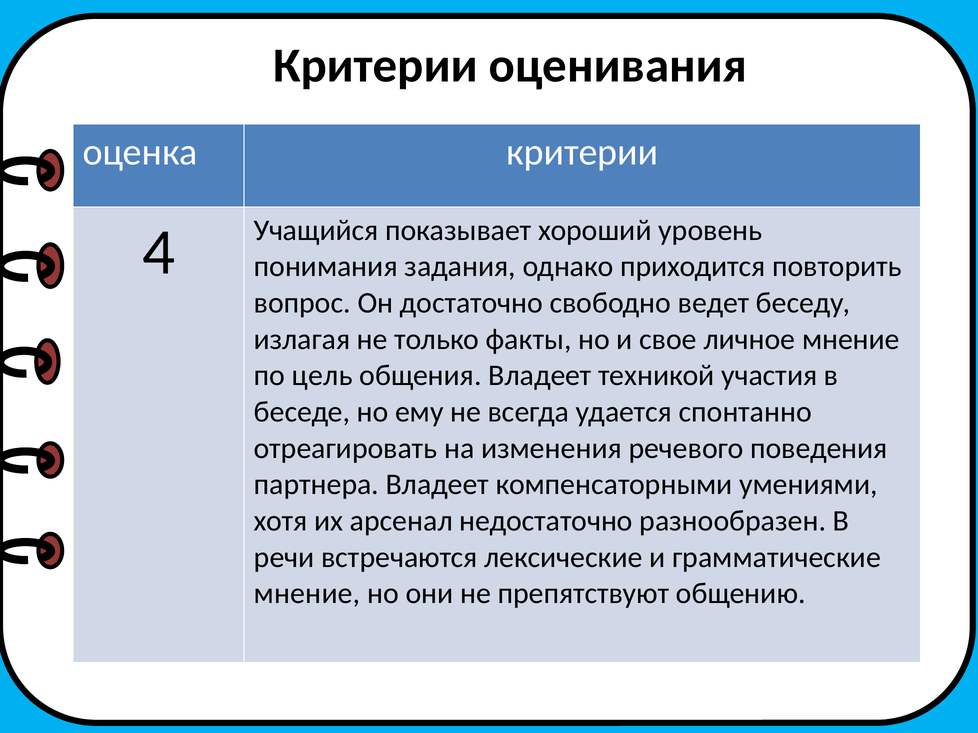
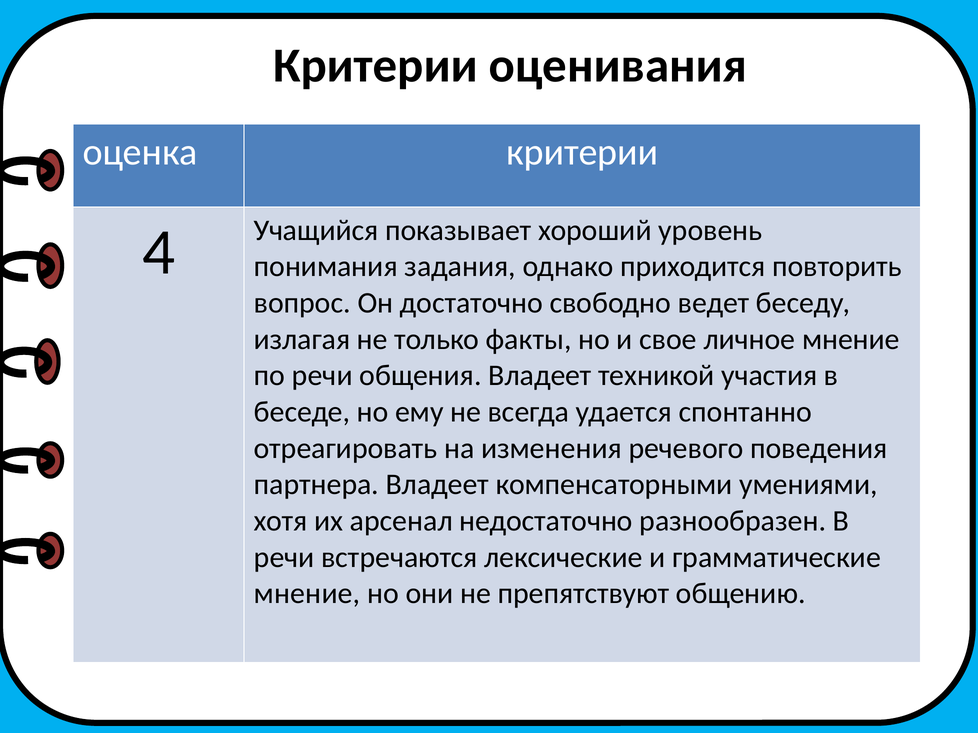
по цель: цель -> речи
